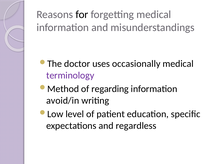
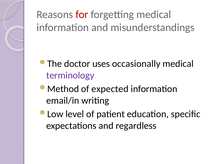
for colour: black -> red
regarding: regarding -> expected
avoid/in: avoid/in -> email/in
